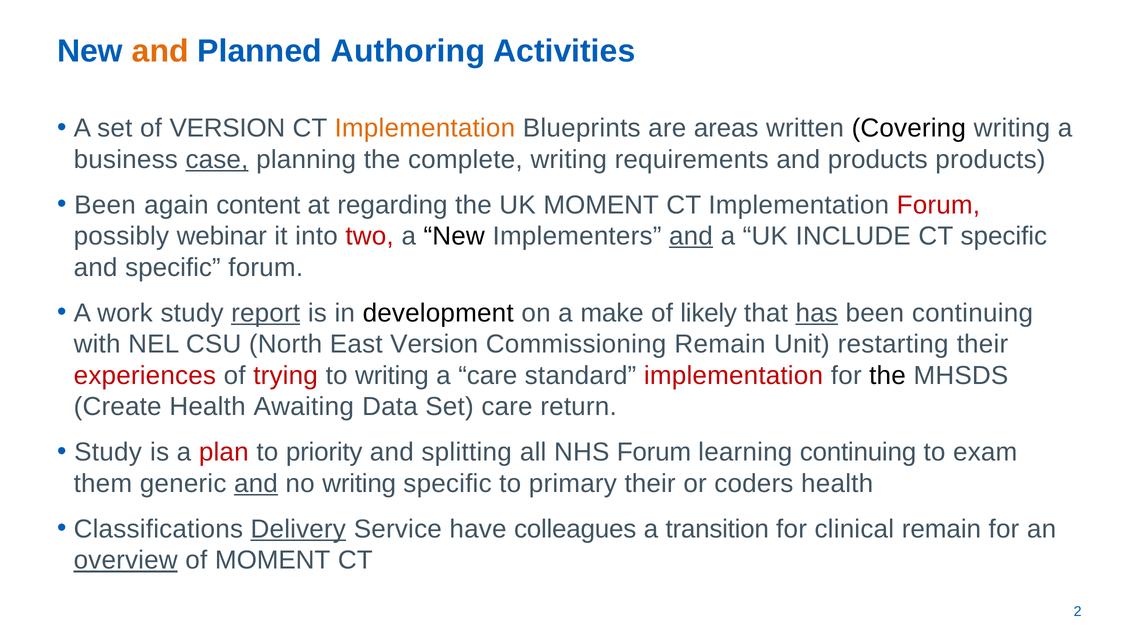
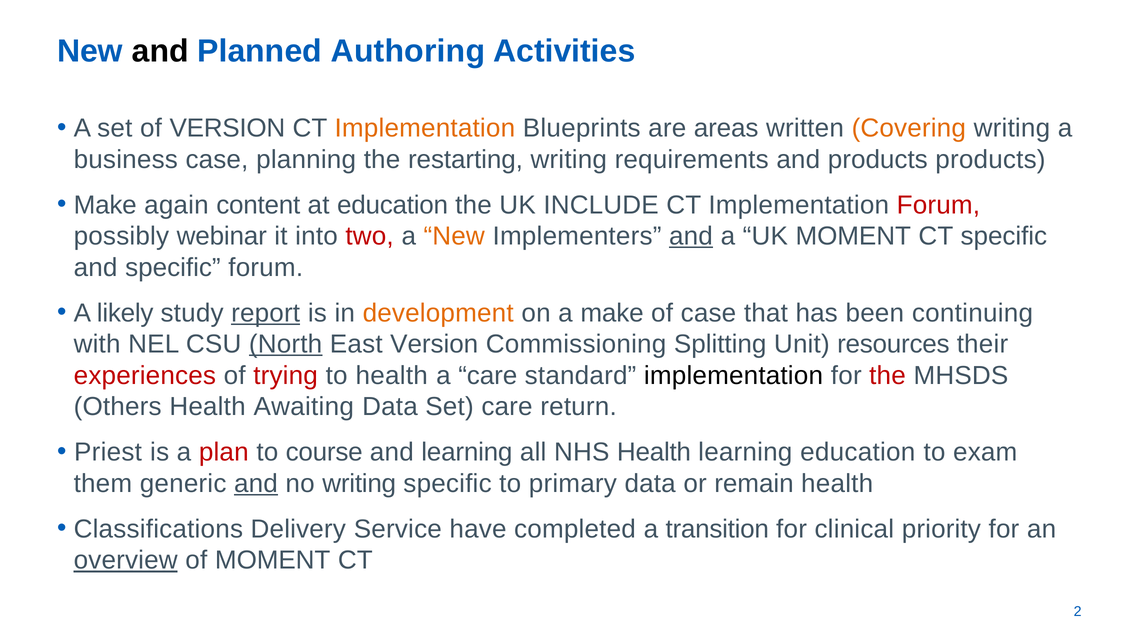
and at (160, 51) colour: orange -> black
Covering colour: black -> orange
case at (217, 159) underline: present -> none
complete: complete -> restarting
Been at (105, 205): Been -> Make
at regarding: regarding -> education
UK MOMENT: MOMENT -> INCLUDE
New at (454, 236) colour: black -> orange
UK INCLUDE: INCLUDE -> MOMENT
work: work -> likely
development colour: black -> orange
of likely: likely -> case
has underline: present -> none
North underline: none -> present
Commissioning Remain: Remain -> Splitting
restarting: restarting -> resources
to writing: writing -> health
implementation at (733, 376) colour: red -> black
the at (887, 376) colour: black -> red
Create: Create -> Others
Study at (108, 452): Study -> Priest
priority: priority -> course
and splitting: splitting -> learning
NHS Forum: Forum -> Health
learning continuing: continuing -> education
primary their: their -> data
coders: coders -> remain
Delivery underline: present -> none
colleagues: colleagues -> completed
clinical remain: remain -> priority
